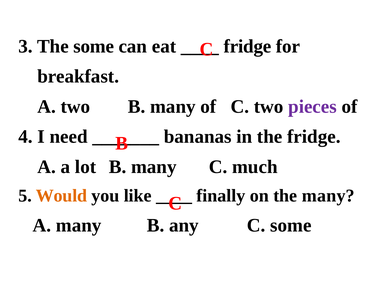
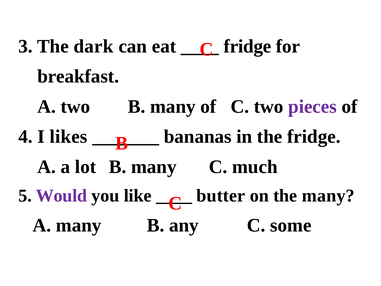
The some: some -> dark
need: need -> likes
Would colour: orange -> purple
finally: finally -> butter
